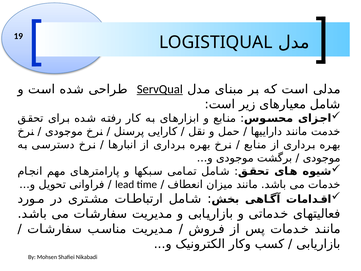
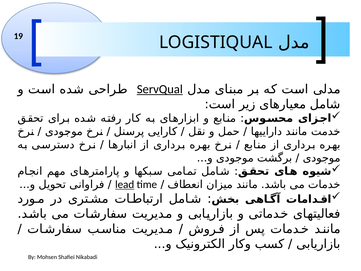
lead underline: none -> present
